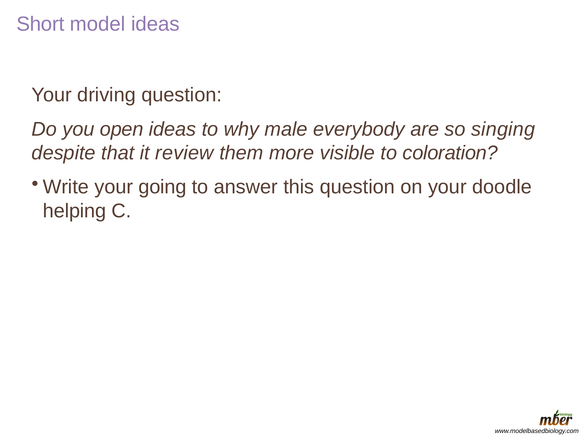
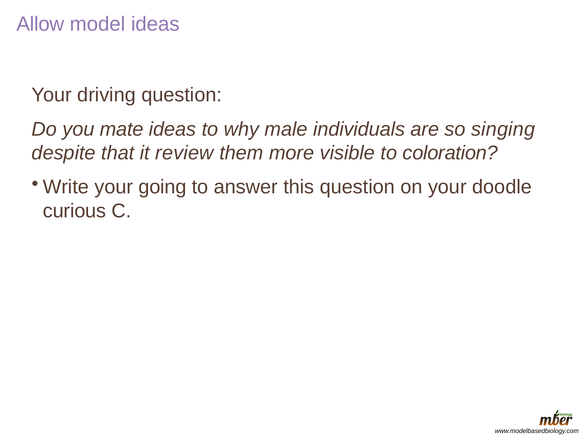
Short: Short -> Allow
open: open -> mate
everybody: everybody -> individuals
helping: helping -> curious
